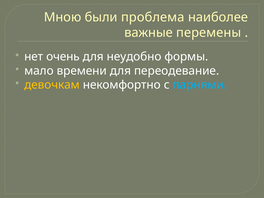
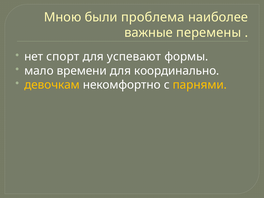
очень: очень -> спорт
неудобно: неудобно -> успевают
переодевание: переодевание -> координально
парнями colour: light blue -> yellow
